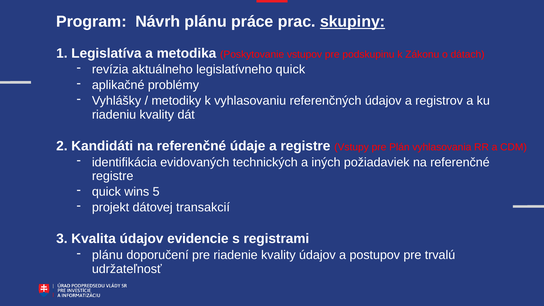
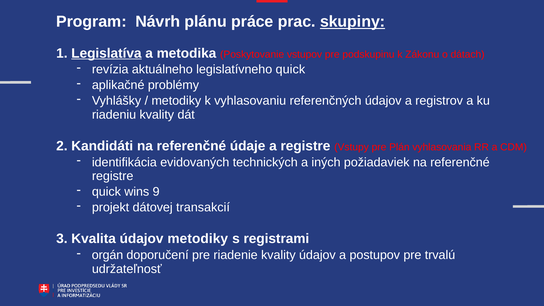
Legislatíva underline: none -> present
5: 5 -> 9
údajov evidencie: evidencie -> metodiky
plánu at (107, 255): plánu -> orgán
